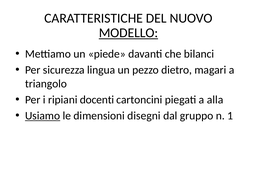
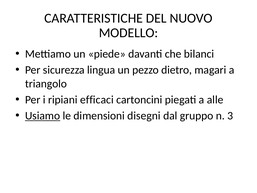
MODELLO underline: present -> none
docenti: docenti -> efficaci
alla: alla -> alle
1: 1 -> 3
